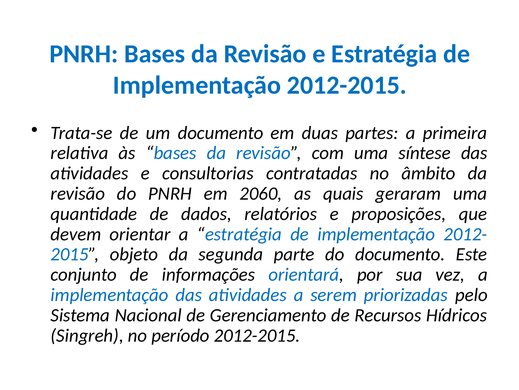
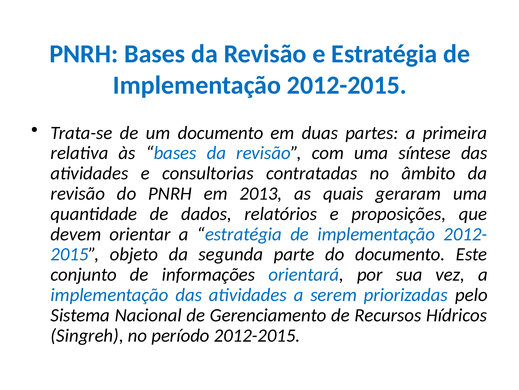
2060: 2060 -> 2013
